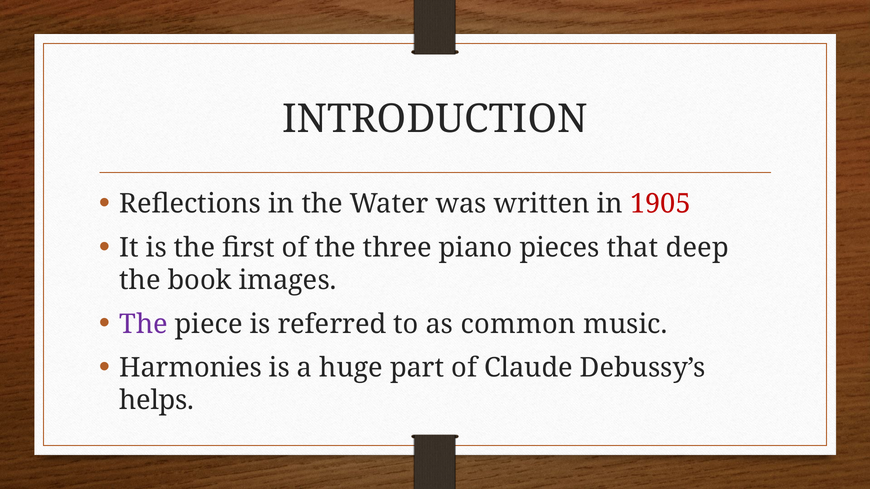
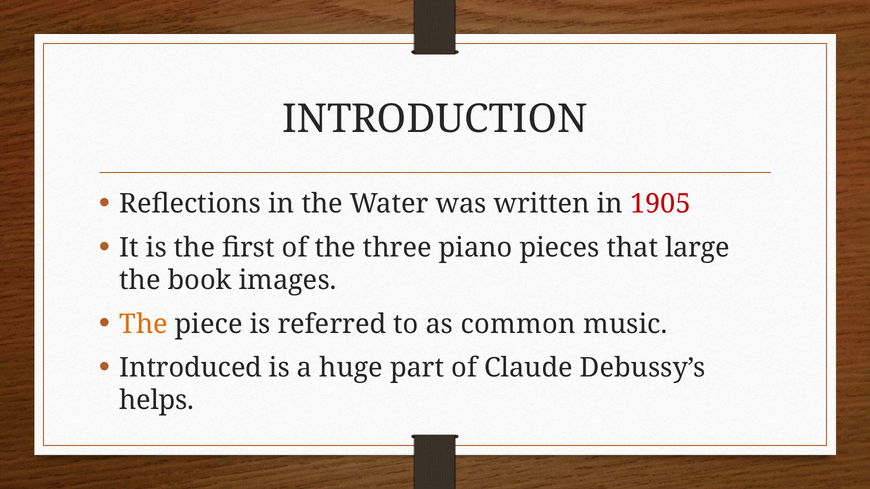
deep: deep -> large
The at (144, 324) colour: purple -> orange
Harmonies: Harmonies -> Introduced
